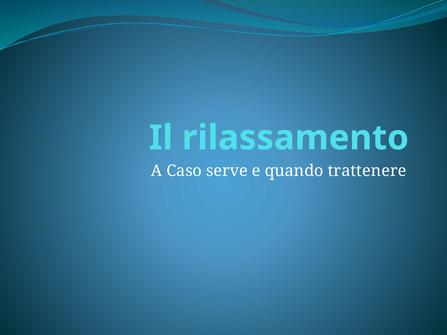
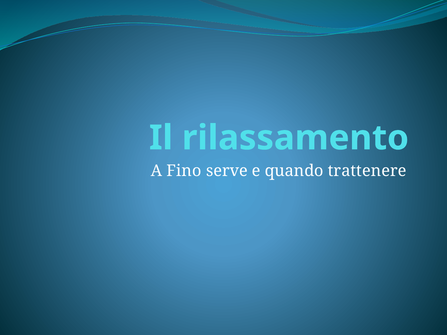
Caso: Caso -> Fino
